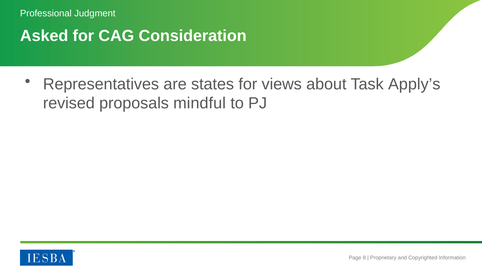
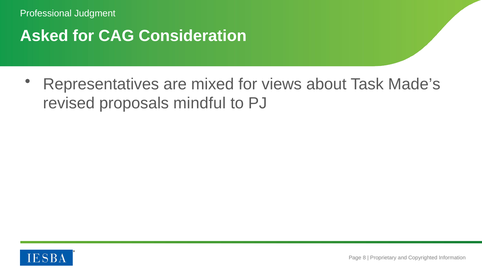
states: states -> mixed
Apply’s: Apply’s -> Made’s
